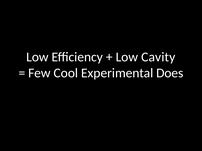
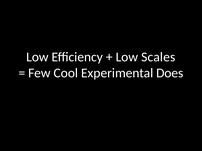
Cavity: Cavity -> Scales
